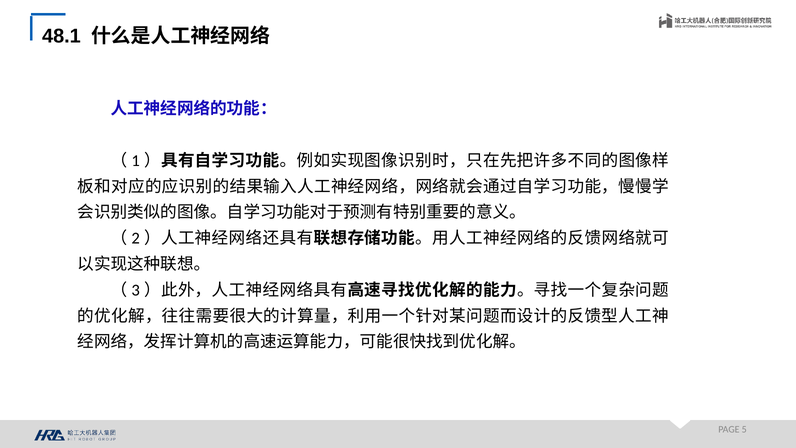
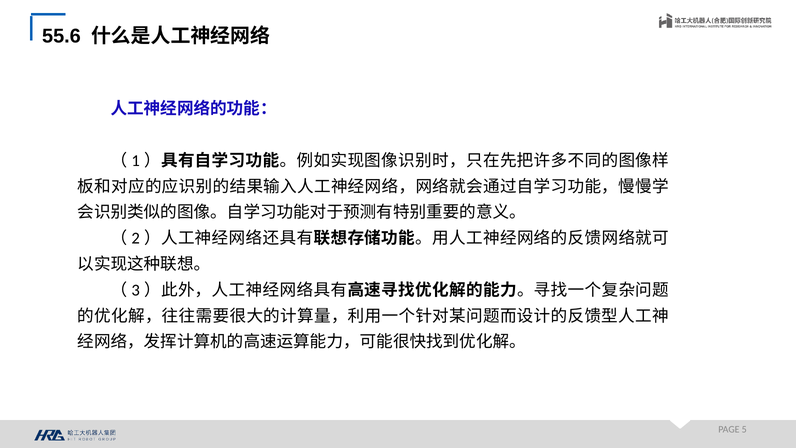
48.1: 48.1 -> 55.6
